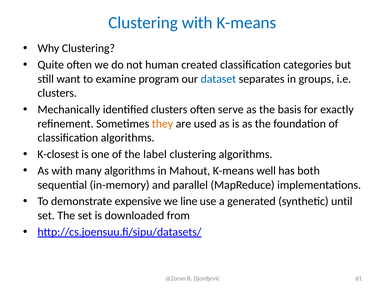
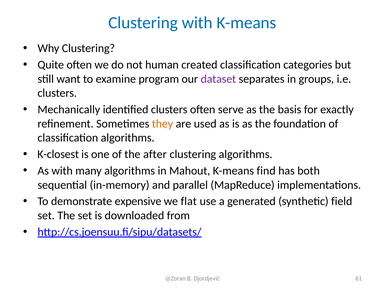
dataset colour: blue -> purple
label: label -> after
well: well -> find
line: line -> flat
until: until -> field
